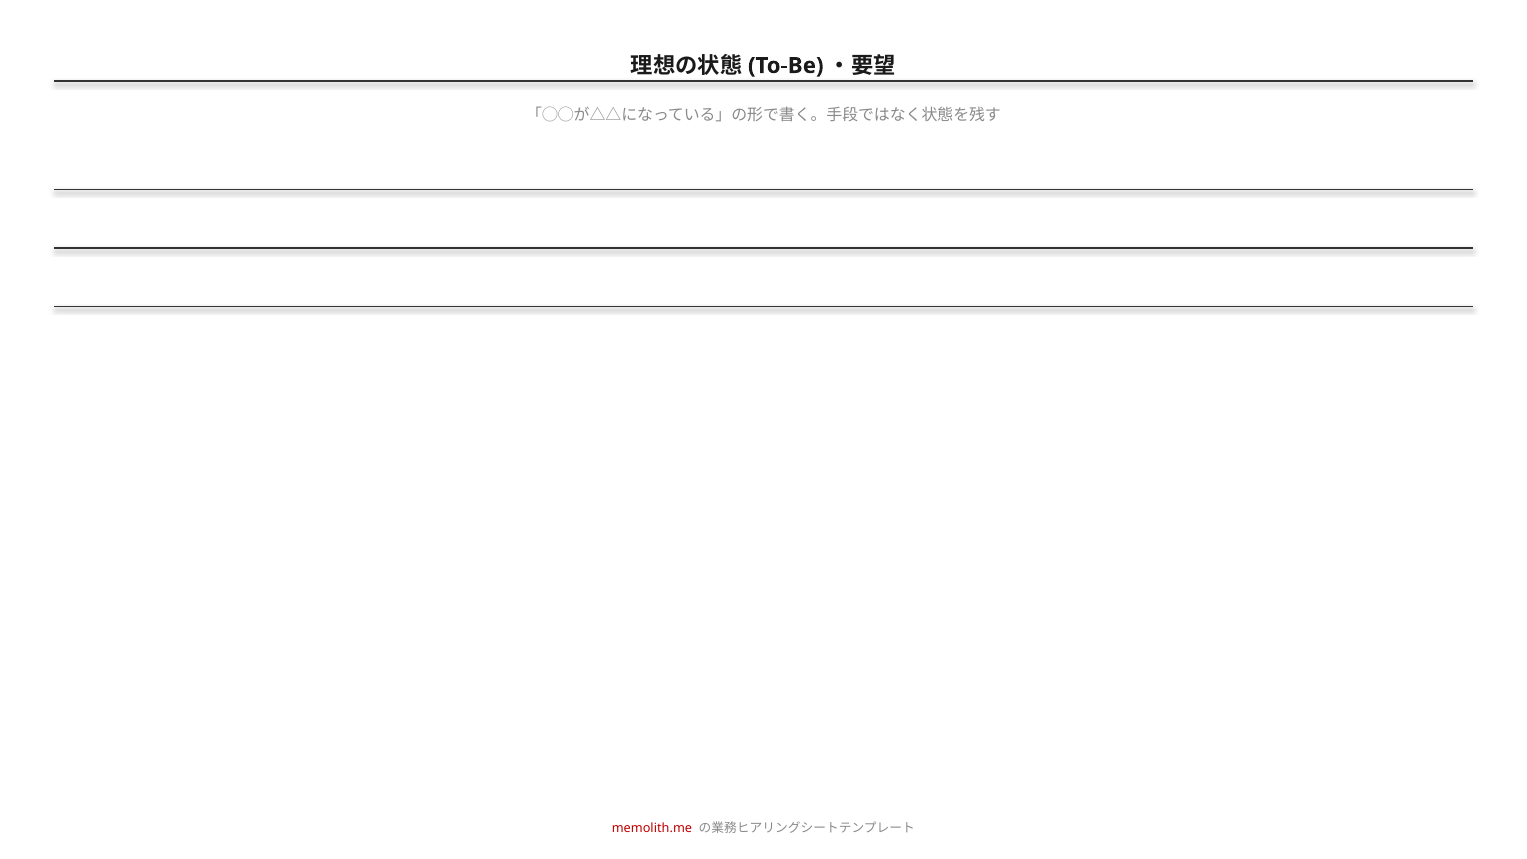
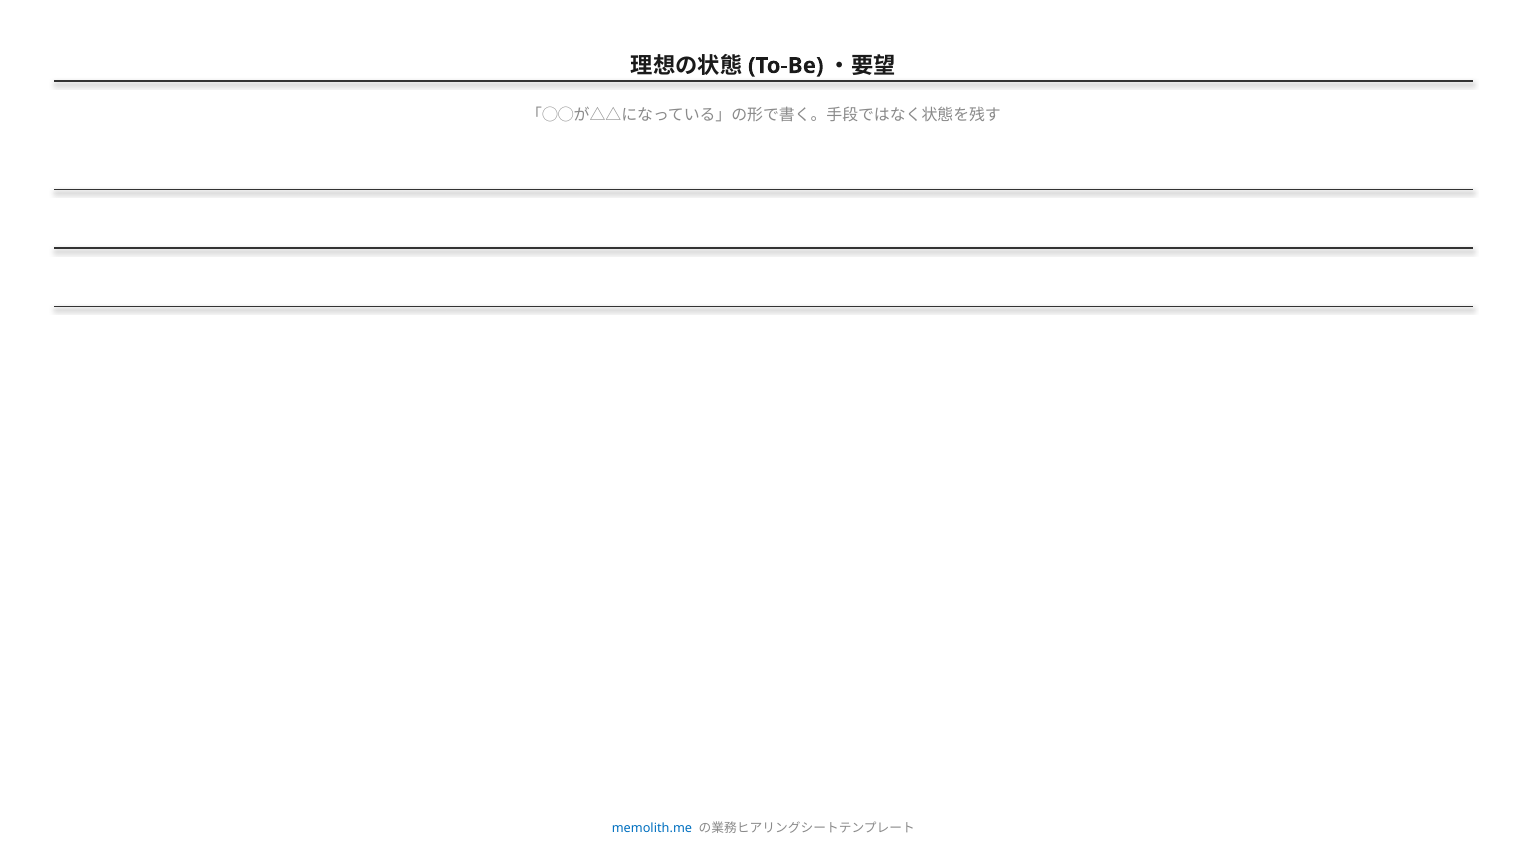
memolith.me colour: red -> blue
